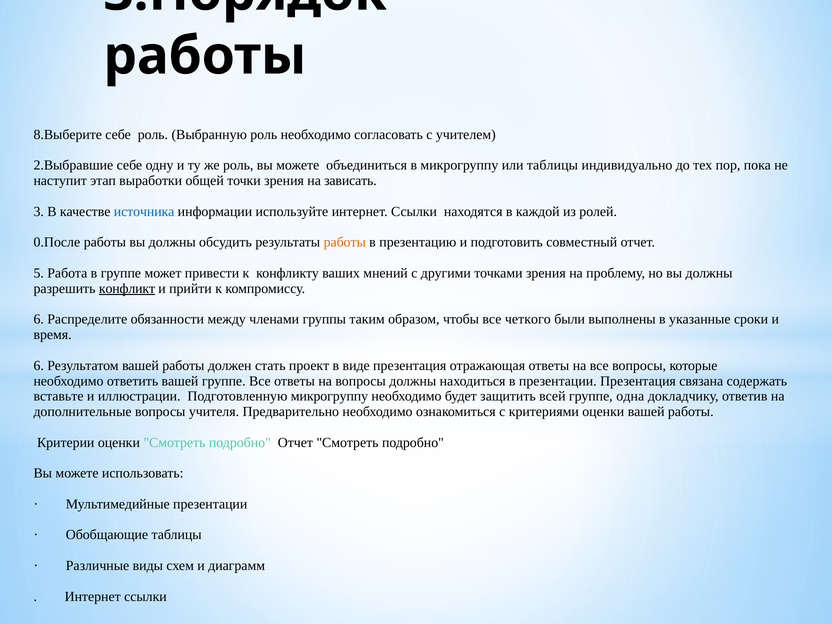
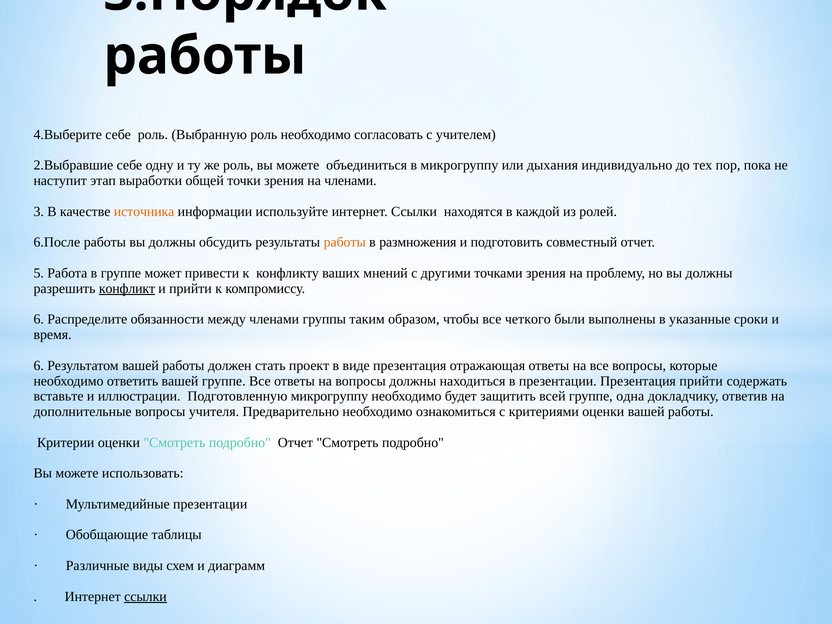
8.Выберите: 8.Выберите -> 4.Выберите
или таблицы: таблицы -> дыхания
на зависать: зависать -> членами
источника colour: blue -> orange
0.После: 0.После -> 6.После
презентацию: презентацию -> размножения
Презентация связана: связана -> прийти
ссылки at (145, 596) underline: none -> present
